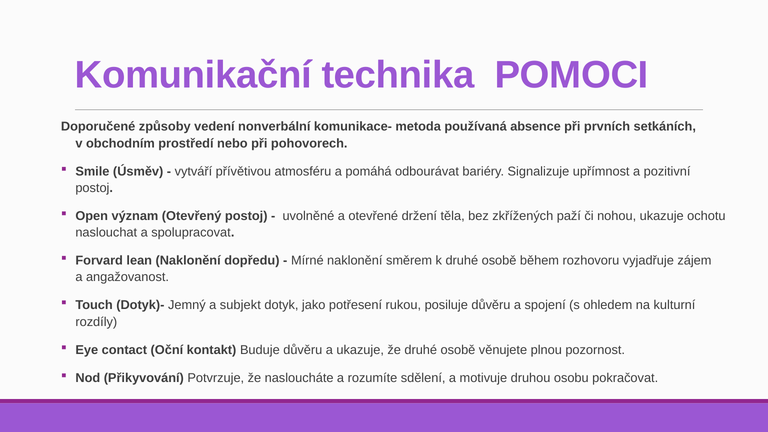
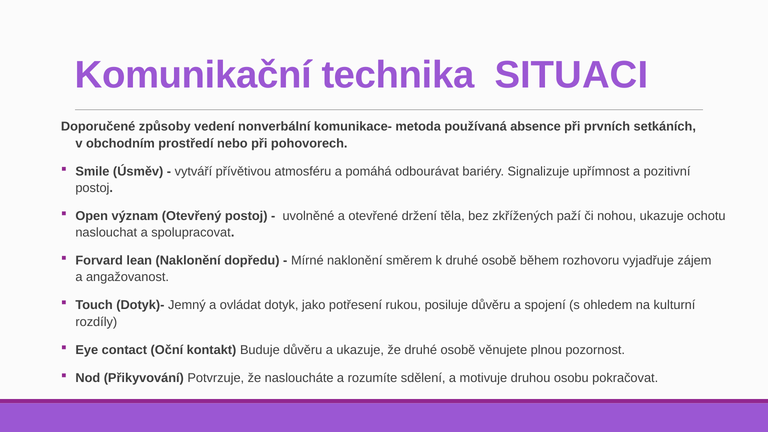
POMOCI: POMOCI -> SITUACI
subjekt: subjekt -> ovládat
